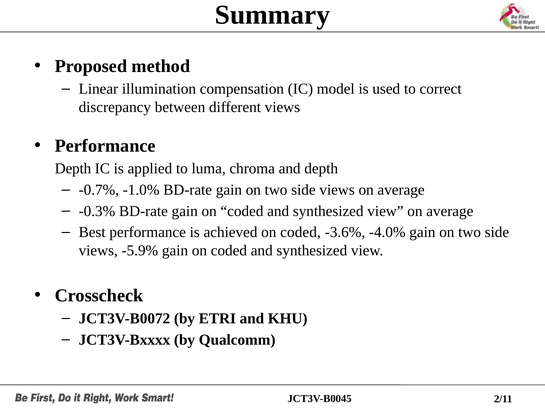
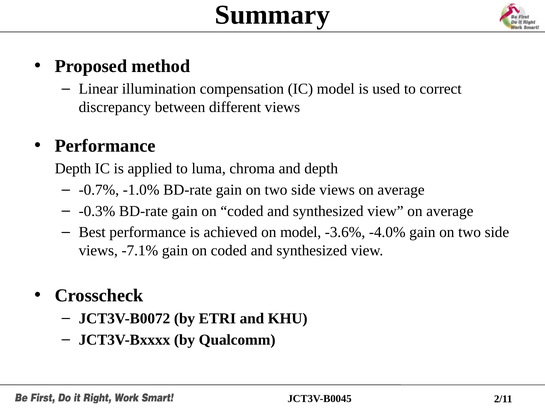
achieved on coded: coded -> model
-5.9%: -5.9% -> -7.1%
